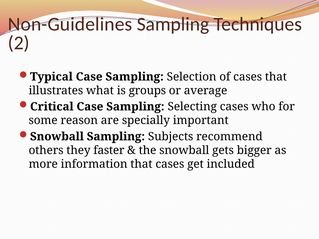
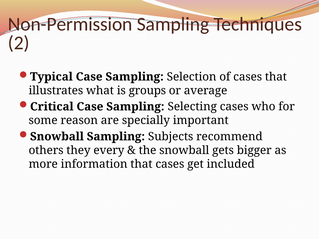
Non-Guidelines: Non-Guidelines -> Non-Permission
faster: faster -> every
